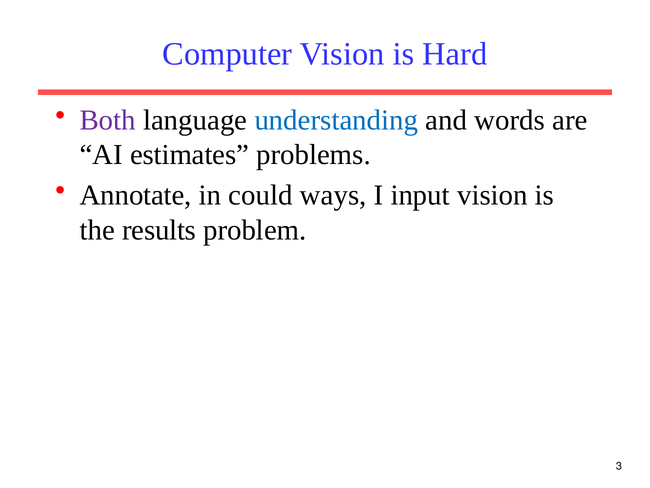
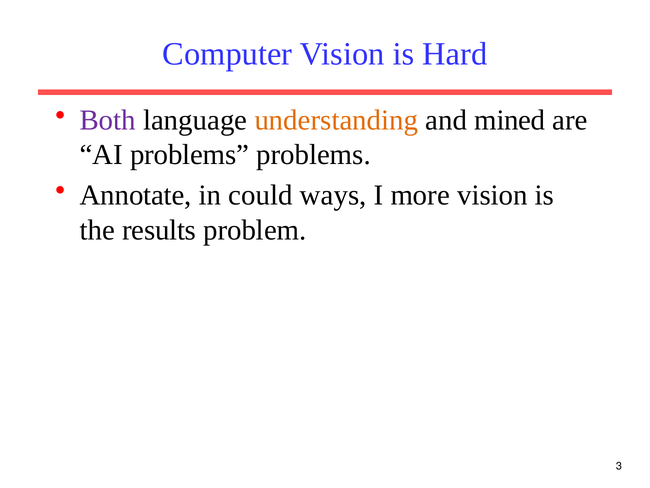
understanding colour: blue -> orange
words: words -> mined
AI estimates: estimates -> problems
input: input -> more
